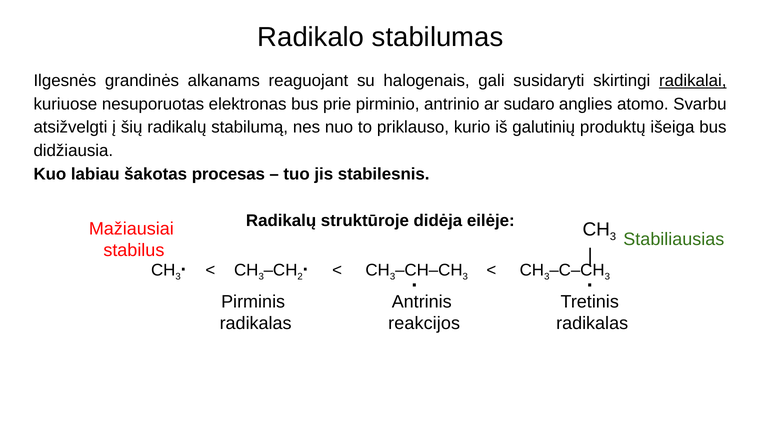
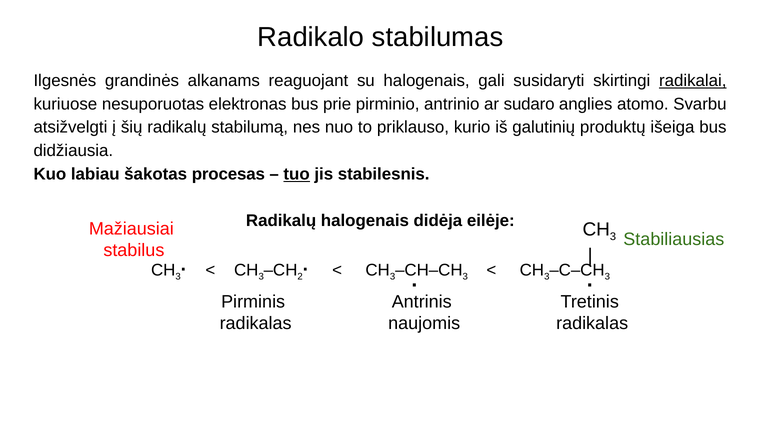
tuo underline: none -> present
Radikalų struktūroje: struktūroje -> halogenais
reakcijos: reakcijos -> naujomis
